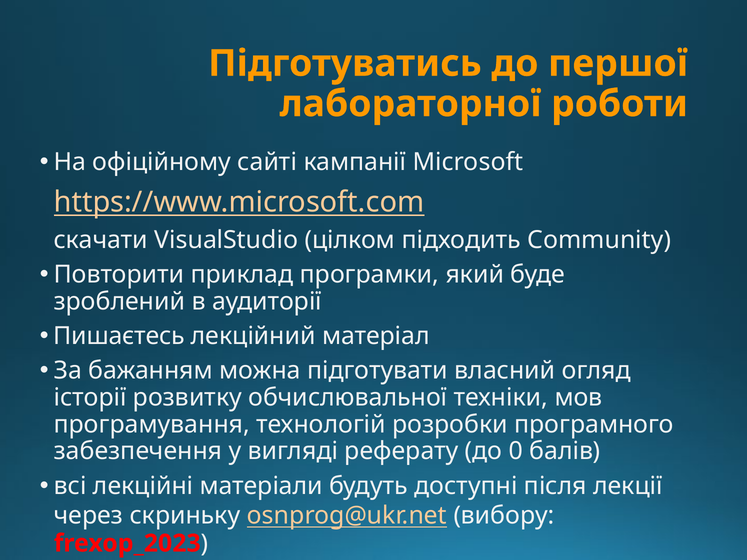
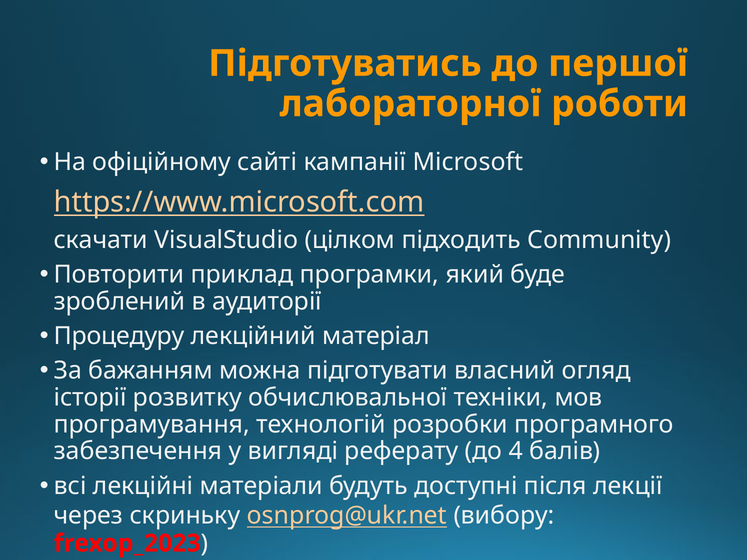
Пишаєтесь: Пишаєтесь -> Процедуру
0: 0 -> 4
